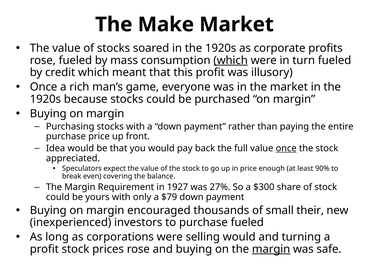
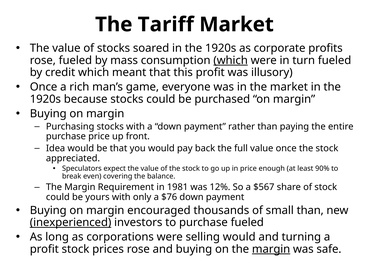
Make: Make -> Tariff
once at (286, 148) underline: present -> none
1927: 1927 -> 1981
27%: 27% -> 12%
$300: $300 -> $567
$79: $79 -> $76
small their: their -> than
inexperienced underline: none -> present
